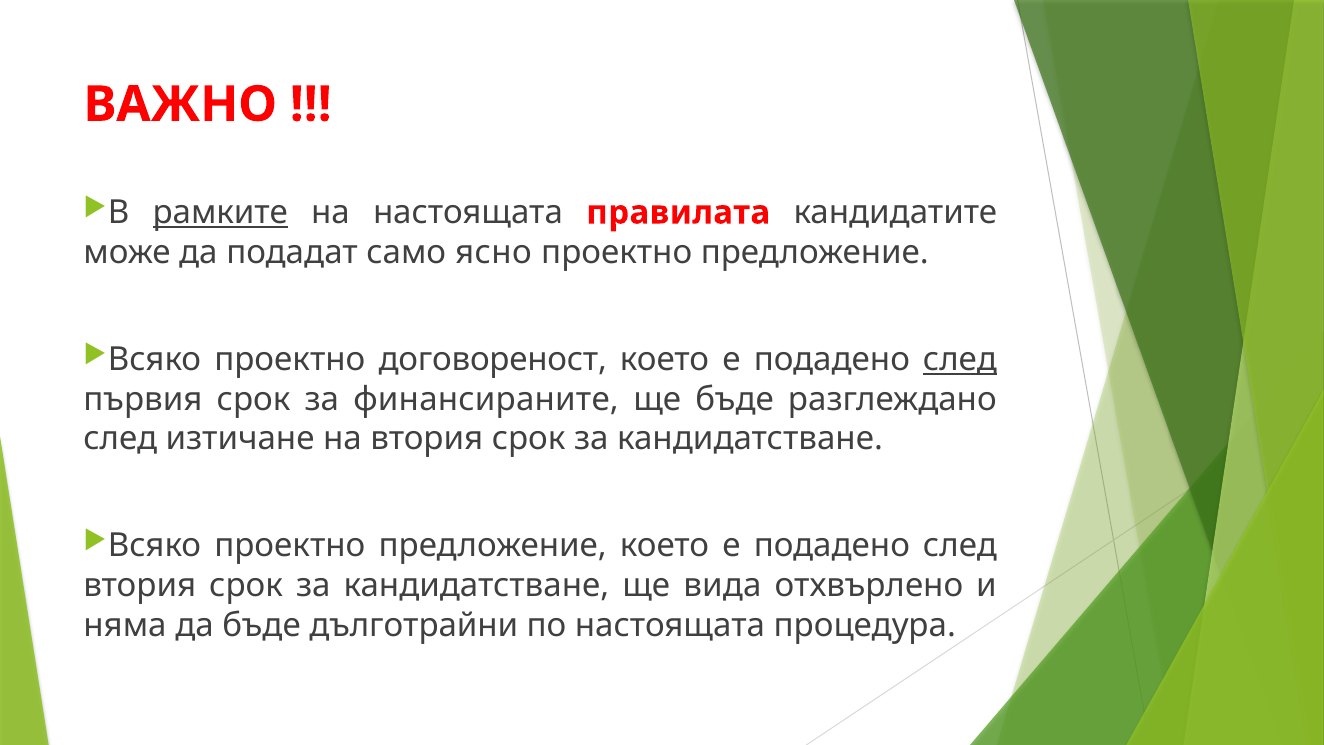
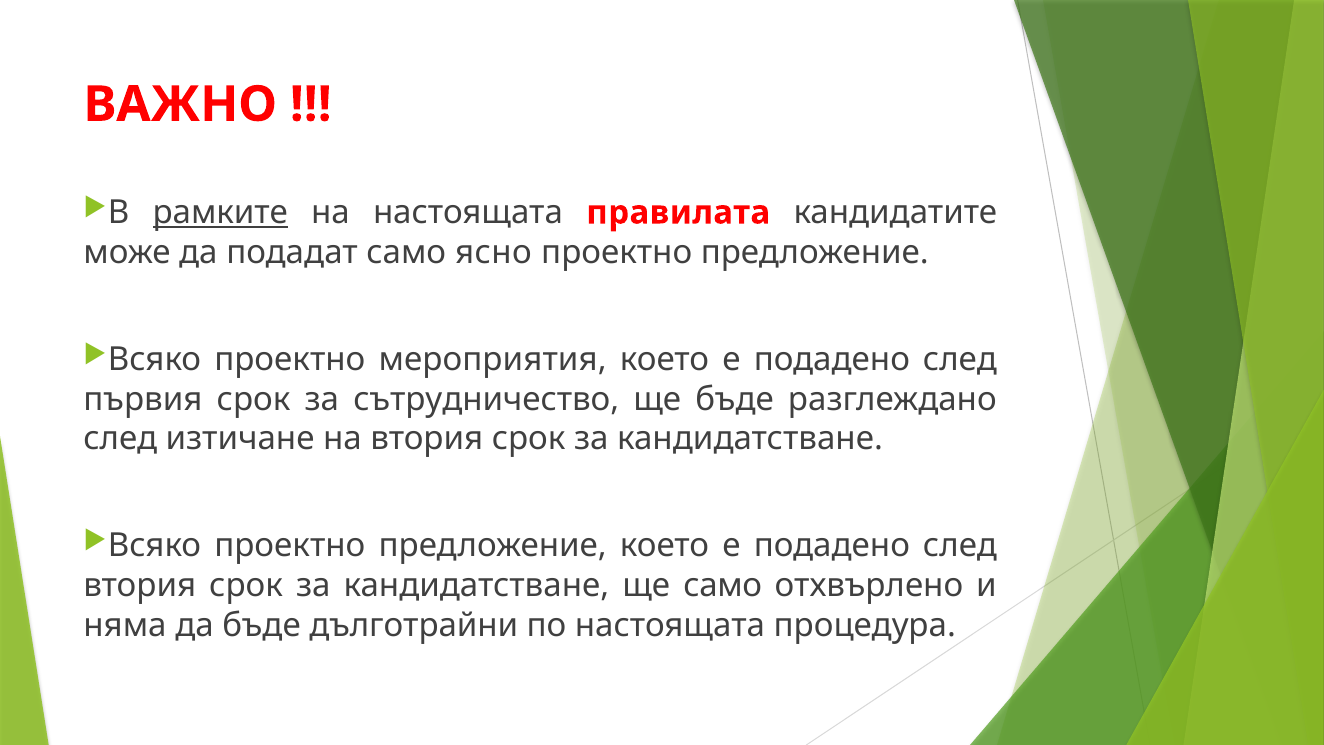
договореност: договореност -> мероприятия
след at (960, 359) underline: present -> none
финансираните: финансираните -> сътрудничество
ще вида: вида -> само
